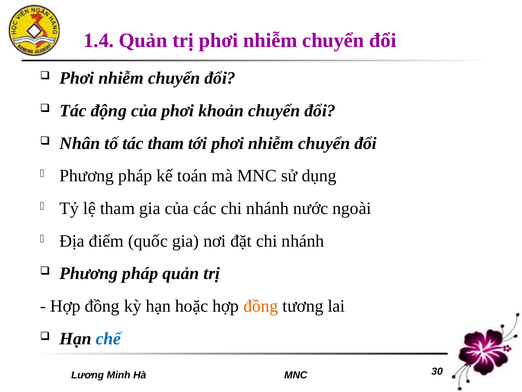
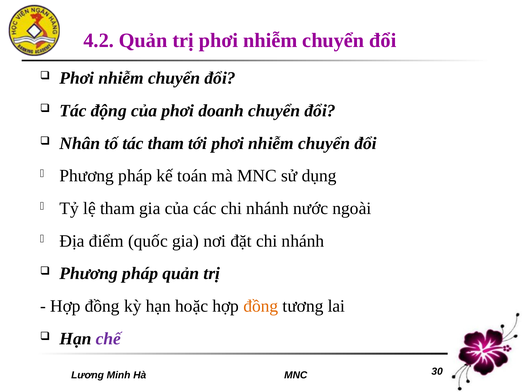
1.4: 1.4 -> 4.2
khoản: khoản -> doanh
chế colour: blue -> purple
